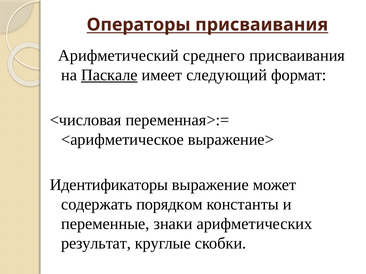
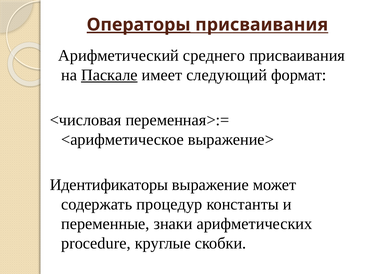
Операторы underline: none -> present
порядком: порядком -> процедур
результат: результат -> procedure
